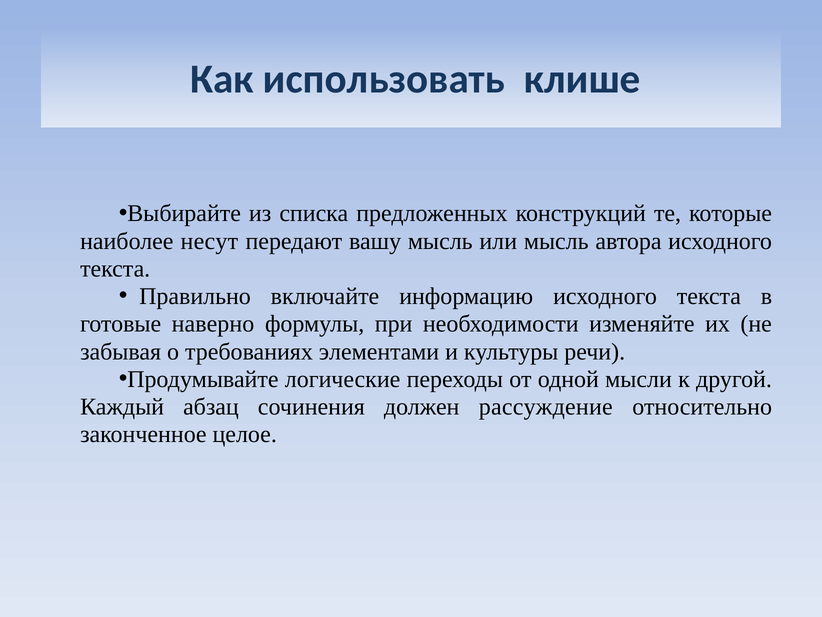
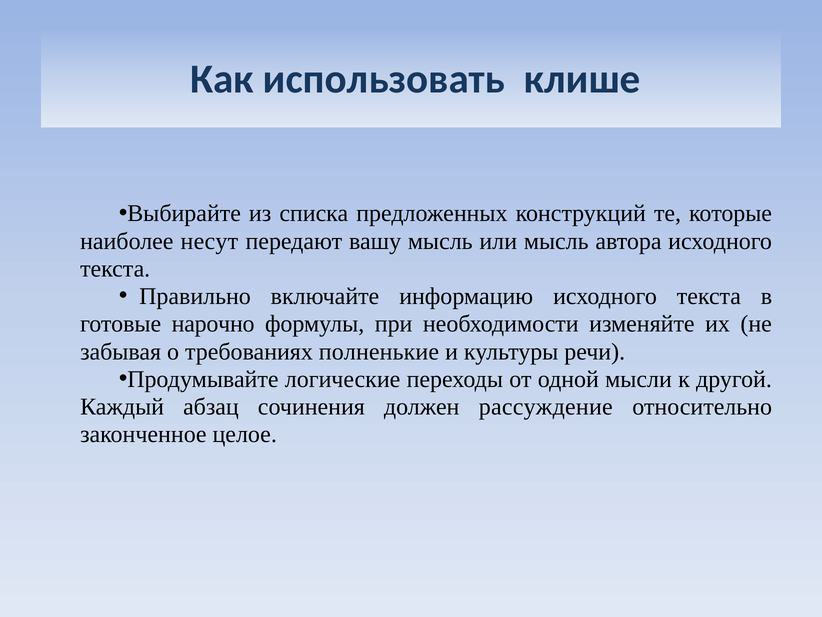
наверно: наверно -> нарочно
элементами: элементами -> полненькие
